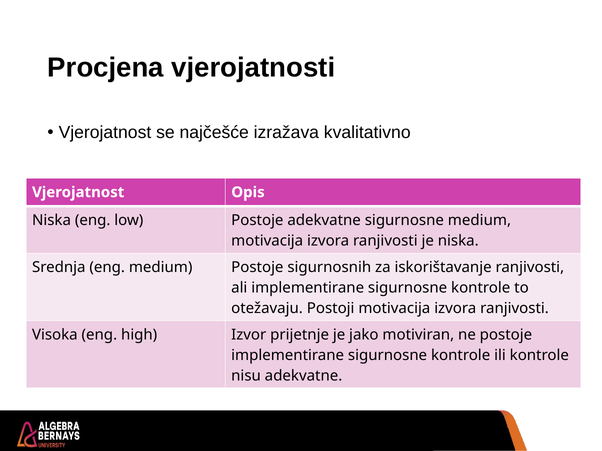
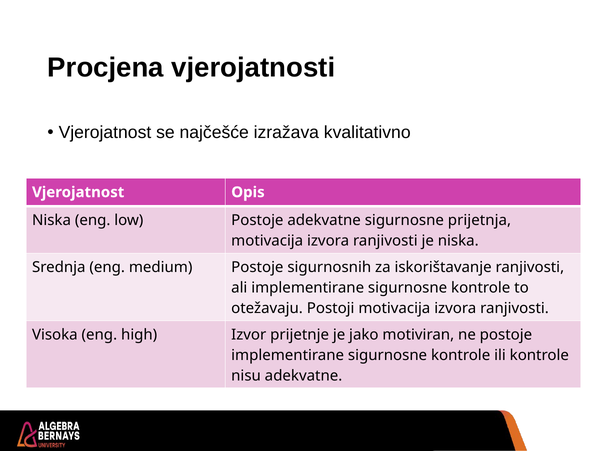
sigurnosne medium: medium -> prijetnja
